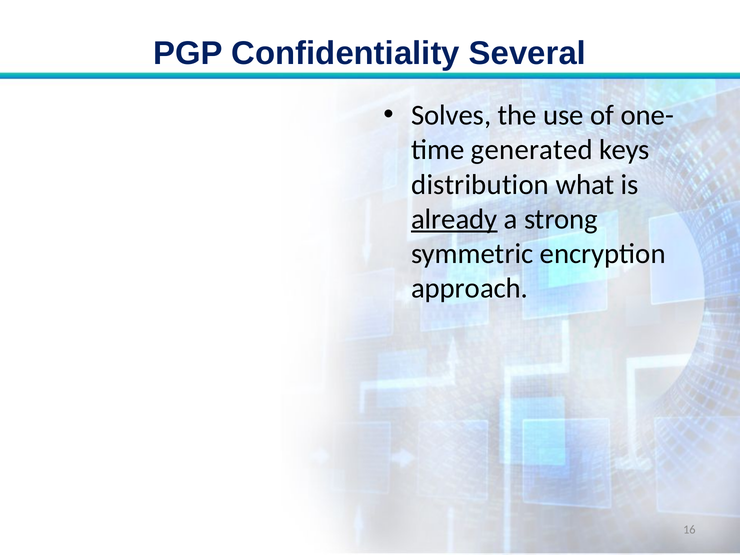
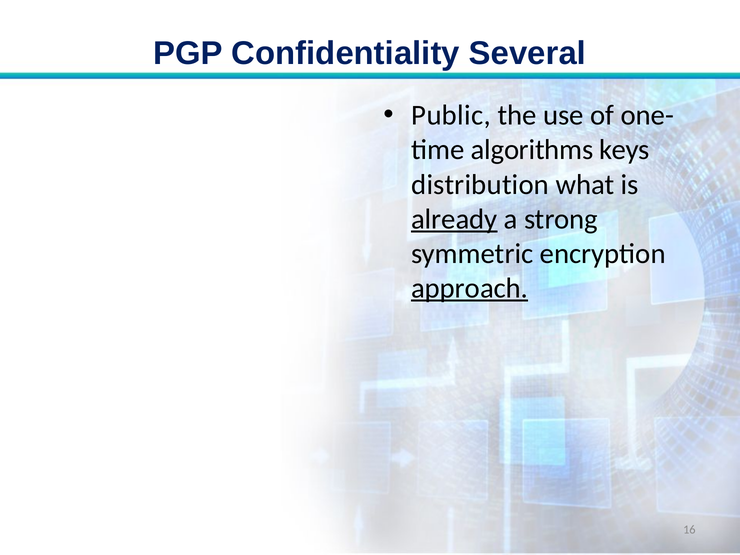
Solves: Solves -> Public
generated: generated -> algorithms
approach underline: none -> present
